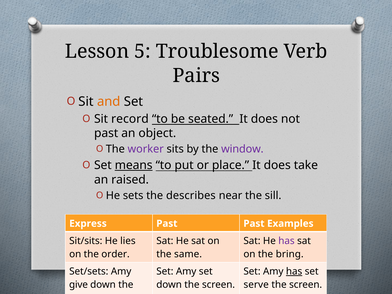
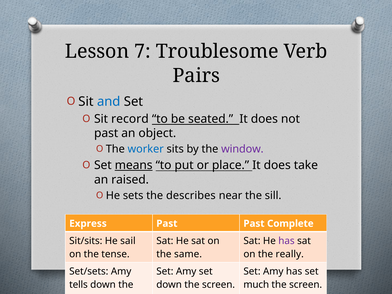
5: 5 -> 7
and colour: orange -> blue
worker colour: purple -> blue
Examples: Examples -> Complete
lies: lies -> sail
order: order -> tense
bring: bring -> really
has at (294, 271) underline: present -> none
give: give -> tells
serve: serve -> much
